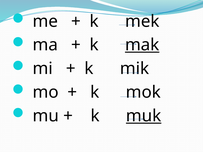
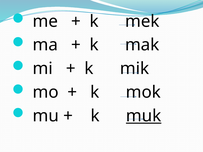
mak underline: present -> none
